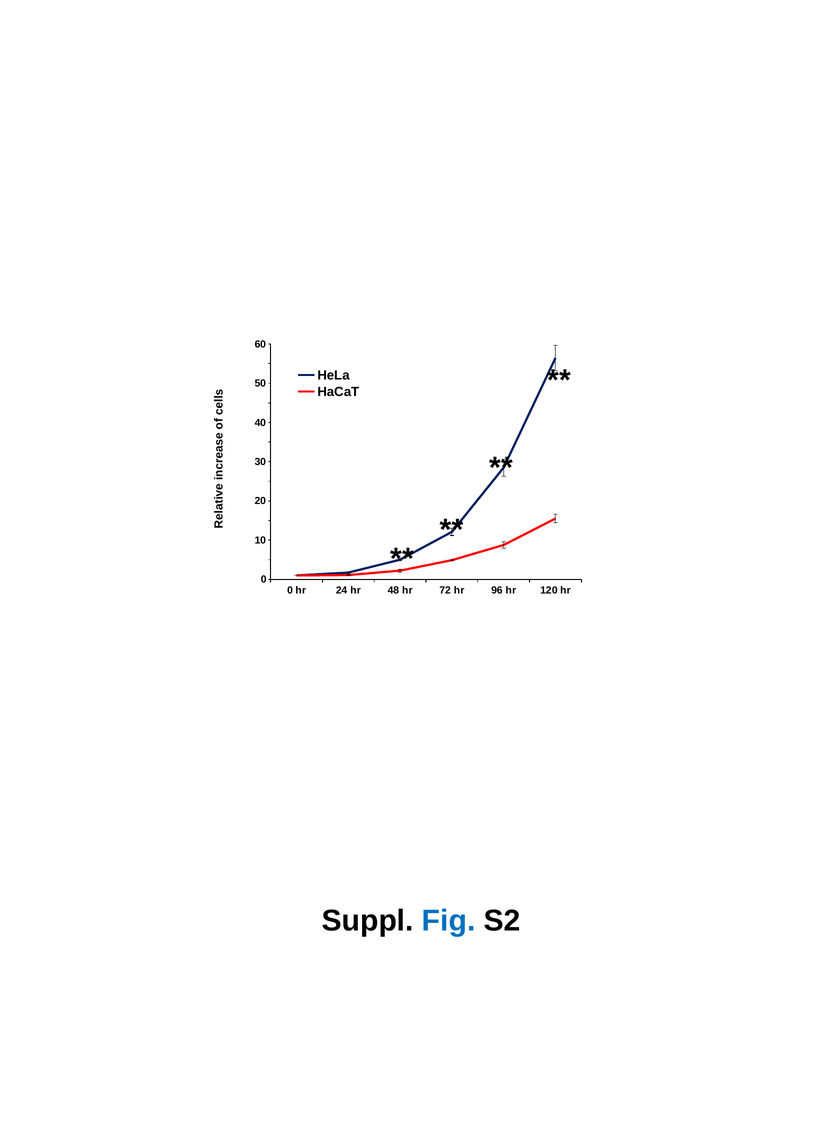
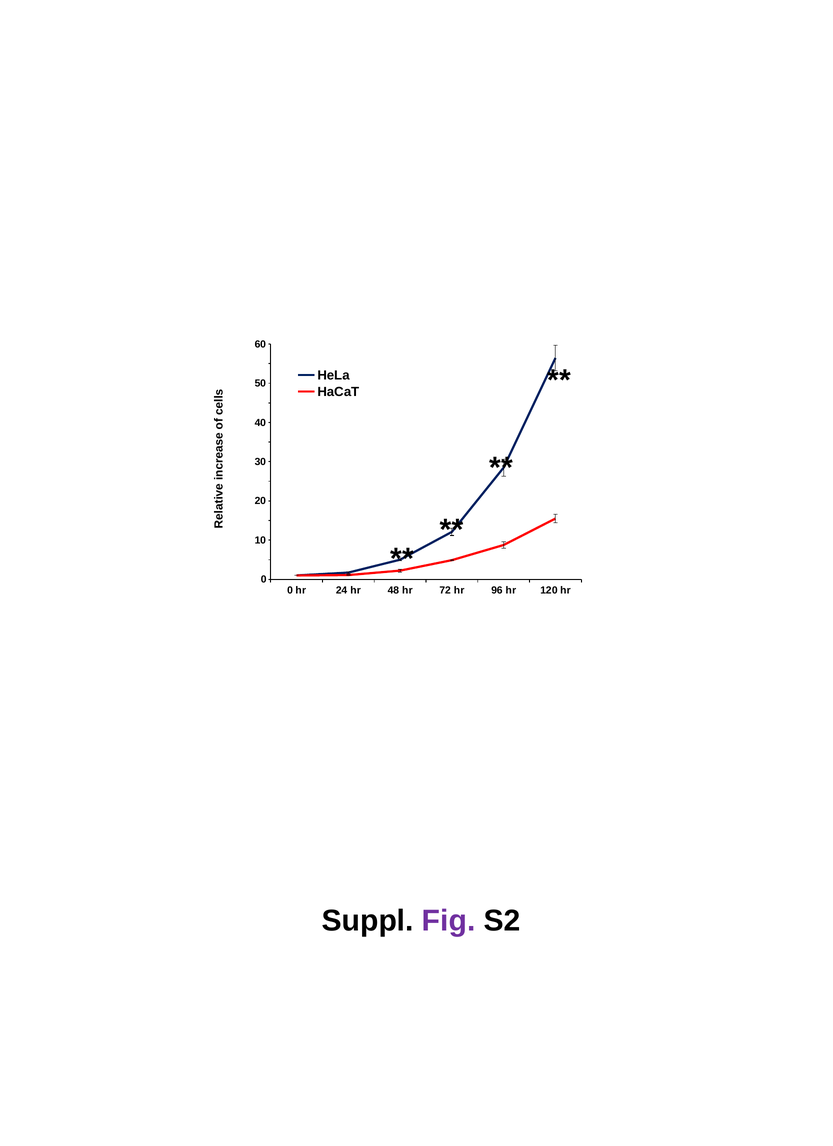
Fig colour: blue -> purple
